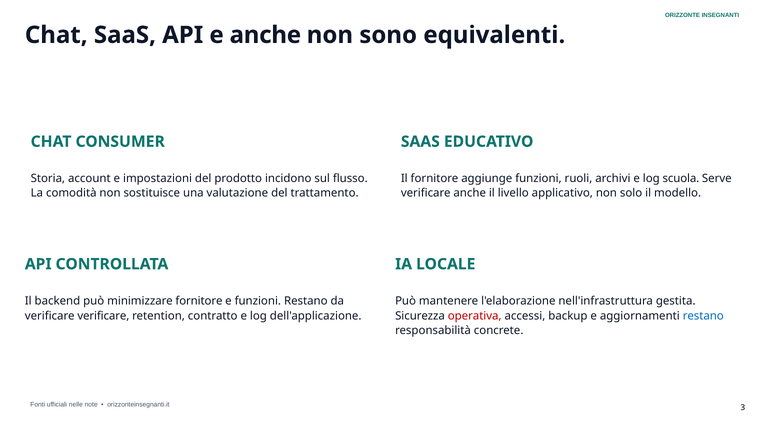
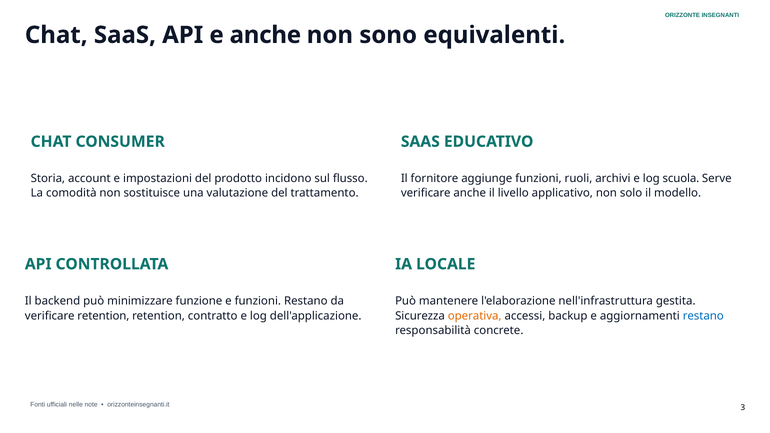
minimizzare fornitore: fornitore -> funzione
verificare verificare: verificare -> retention
operativa colour: red -> orange
